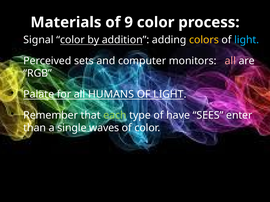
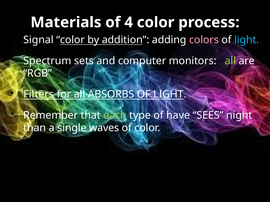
9: 9 -> 4
colors colour: yellow -> pink
Perceived: Perceived -> Spectrum
all at (230, 61) colour: pink -> light green
Palate: Palate -> Filters
HUMANS: HUMANS -> ABSORBS
enter: enter -> night
